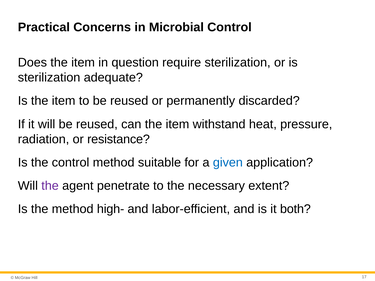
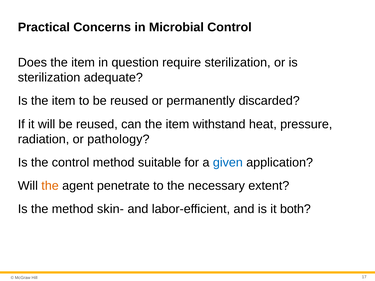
resistance: resistance -> pathology
the at (50, 186) colour: purple -> orange
high-: high- -> skin-
